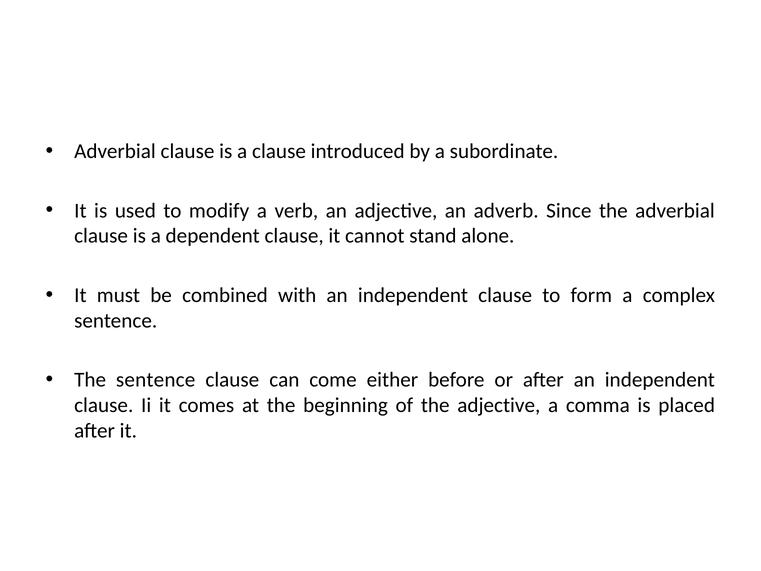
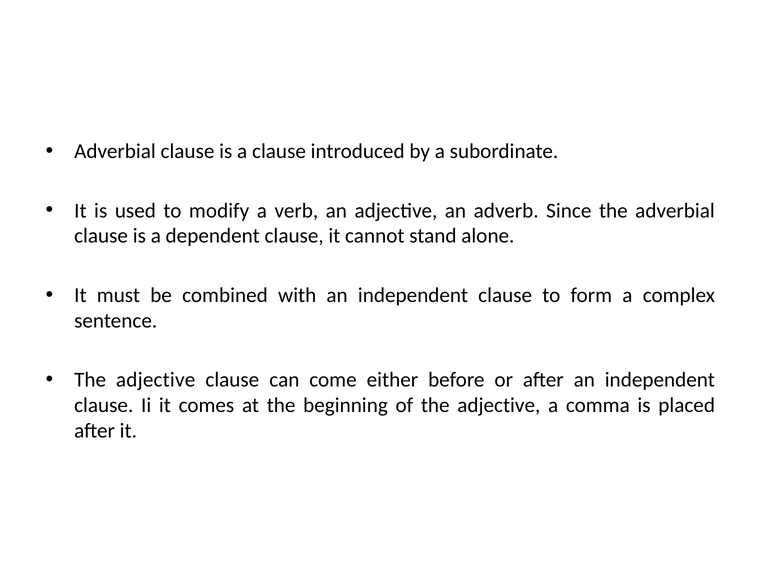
sentence at (156, 380): sentence -> adjective
